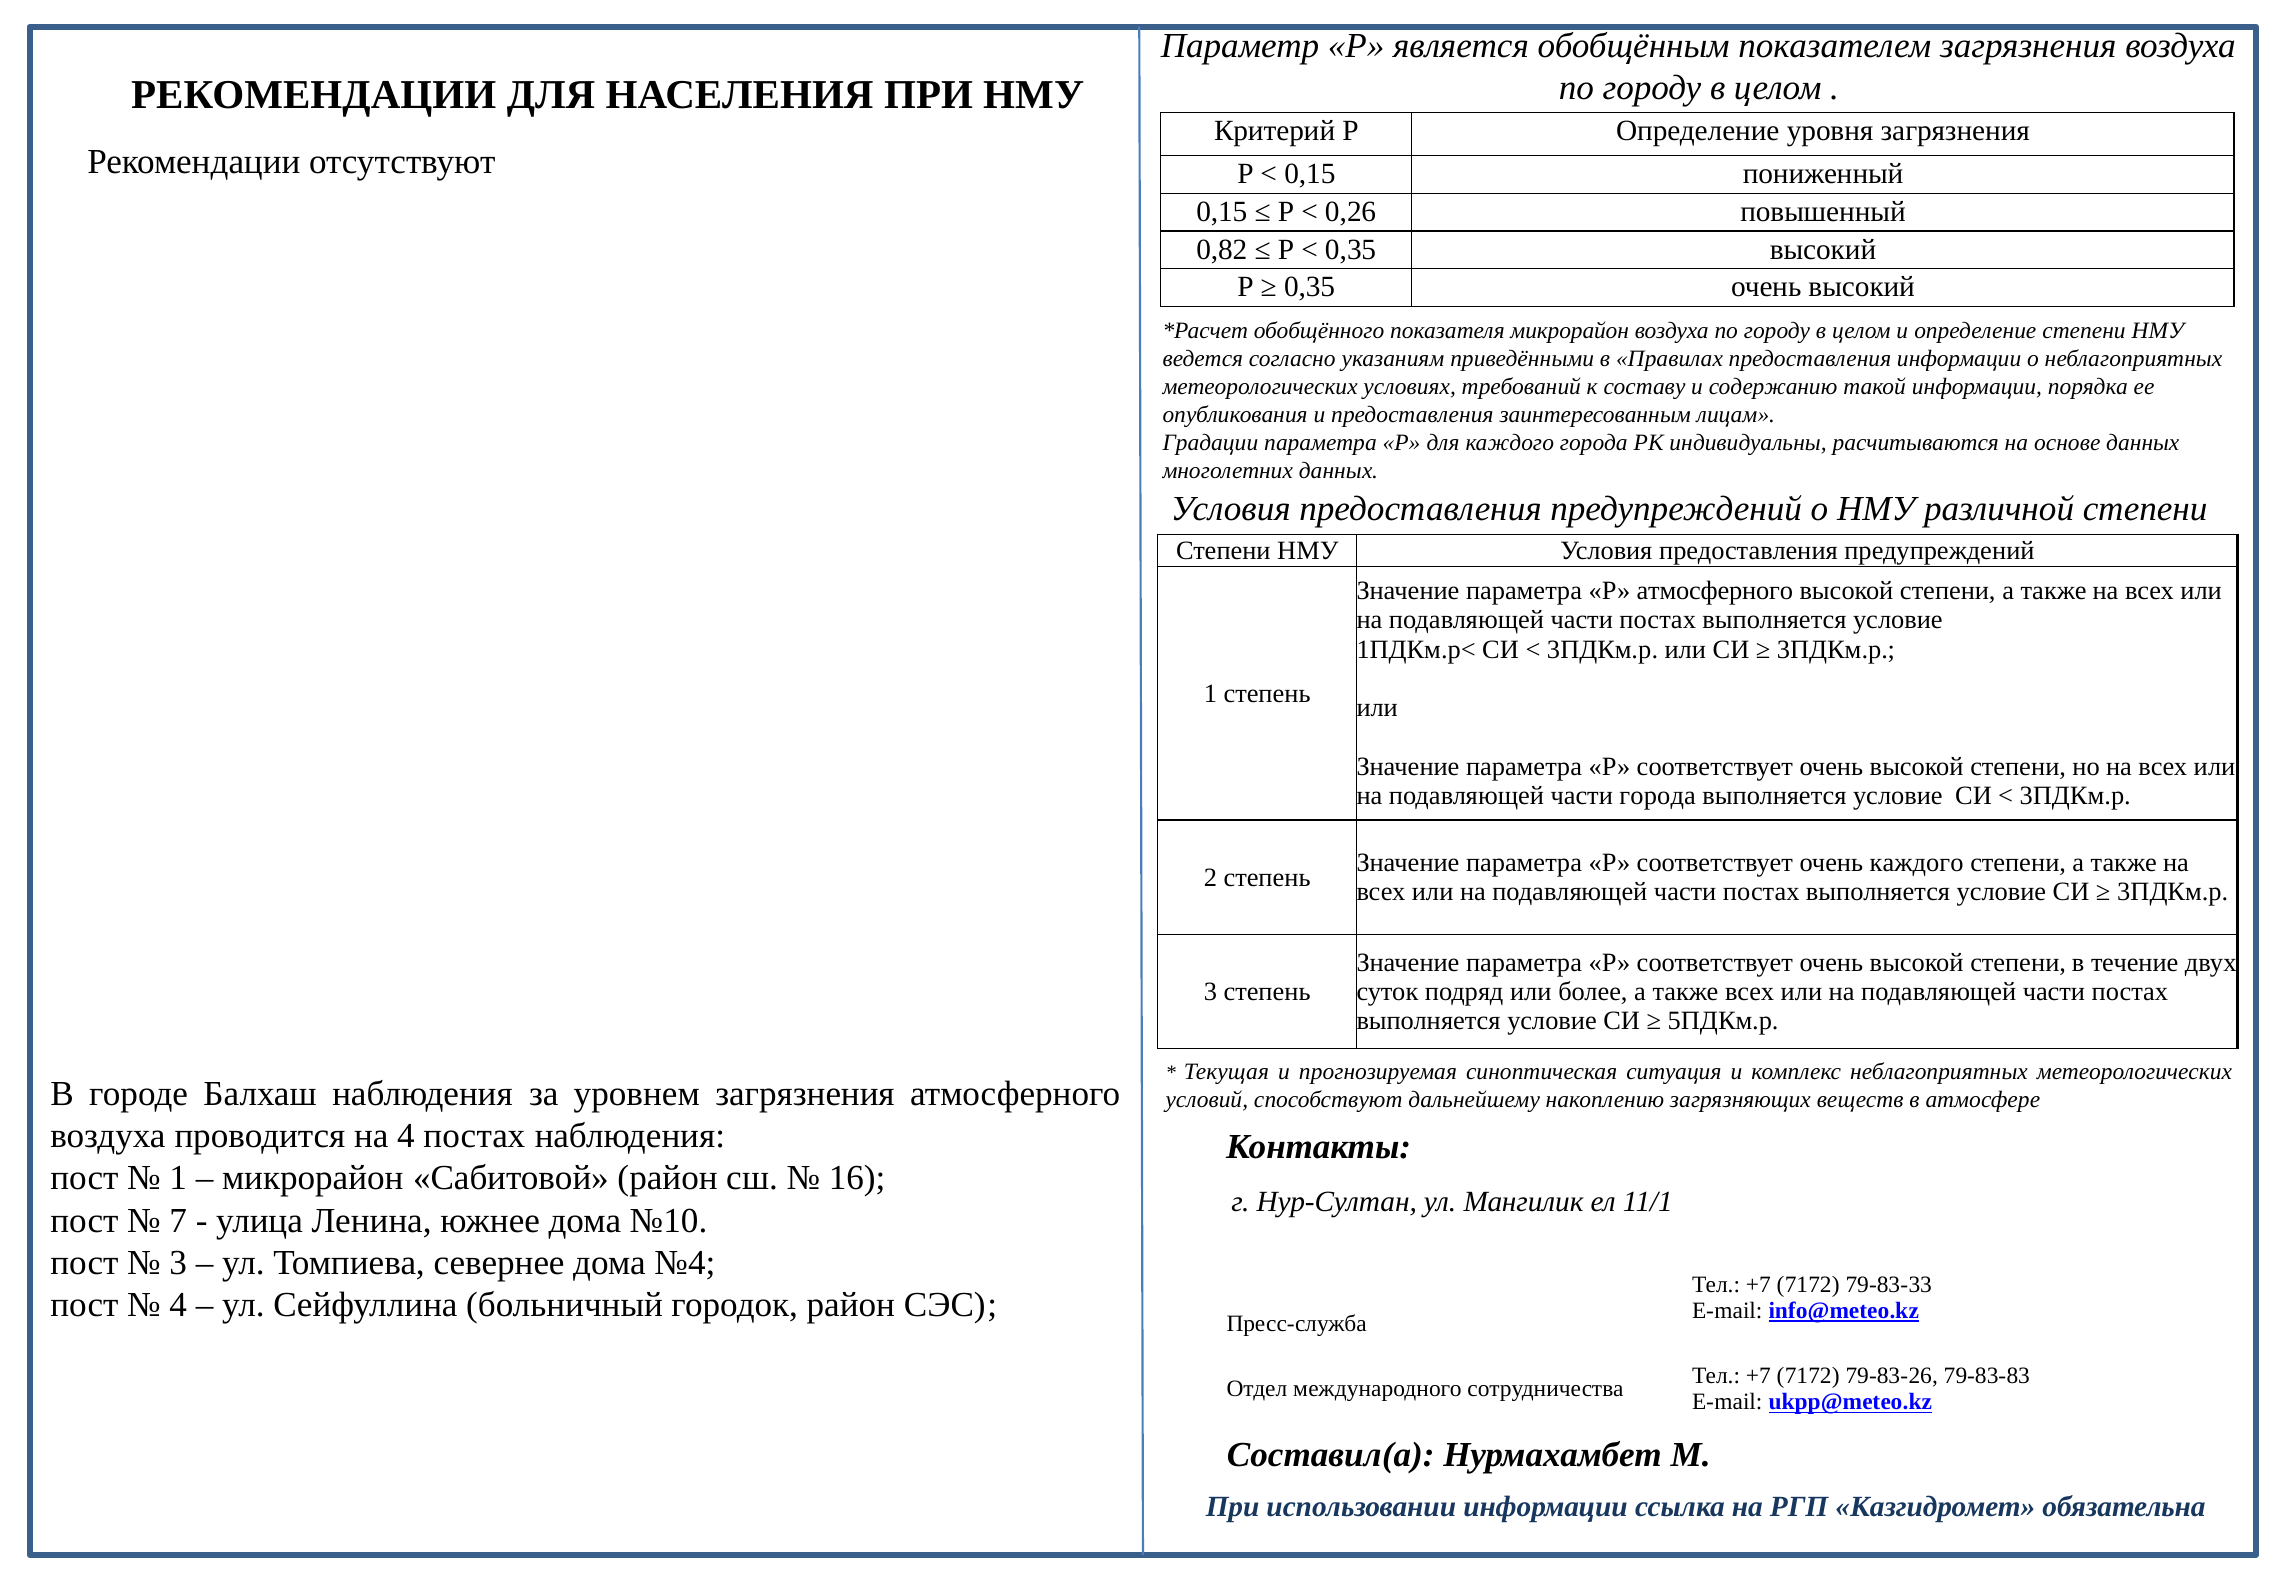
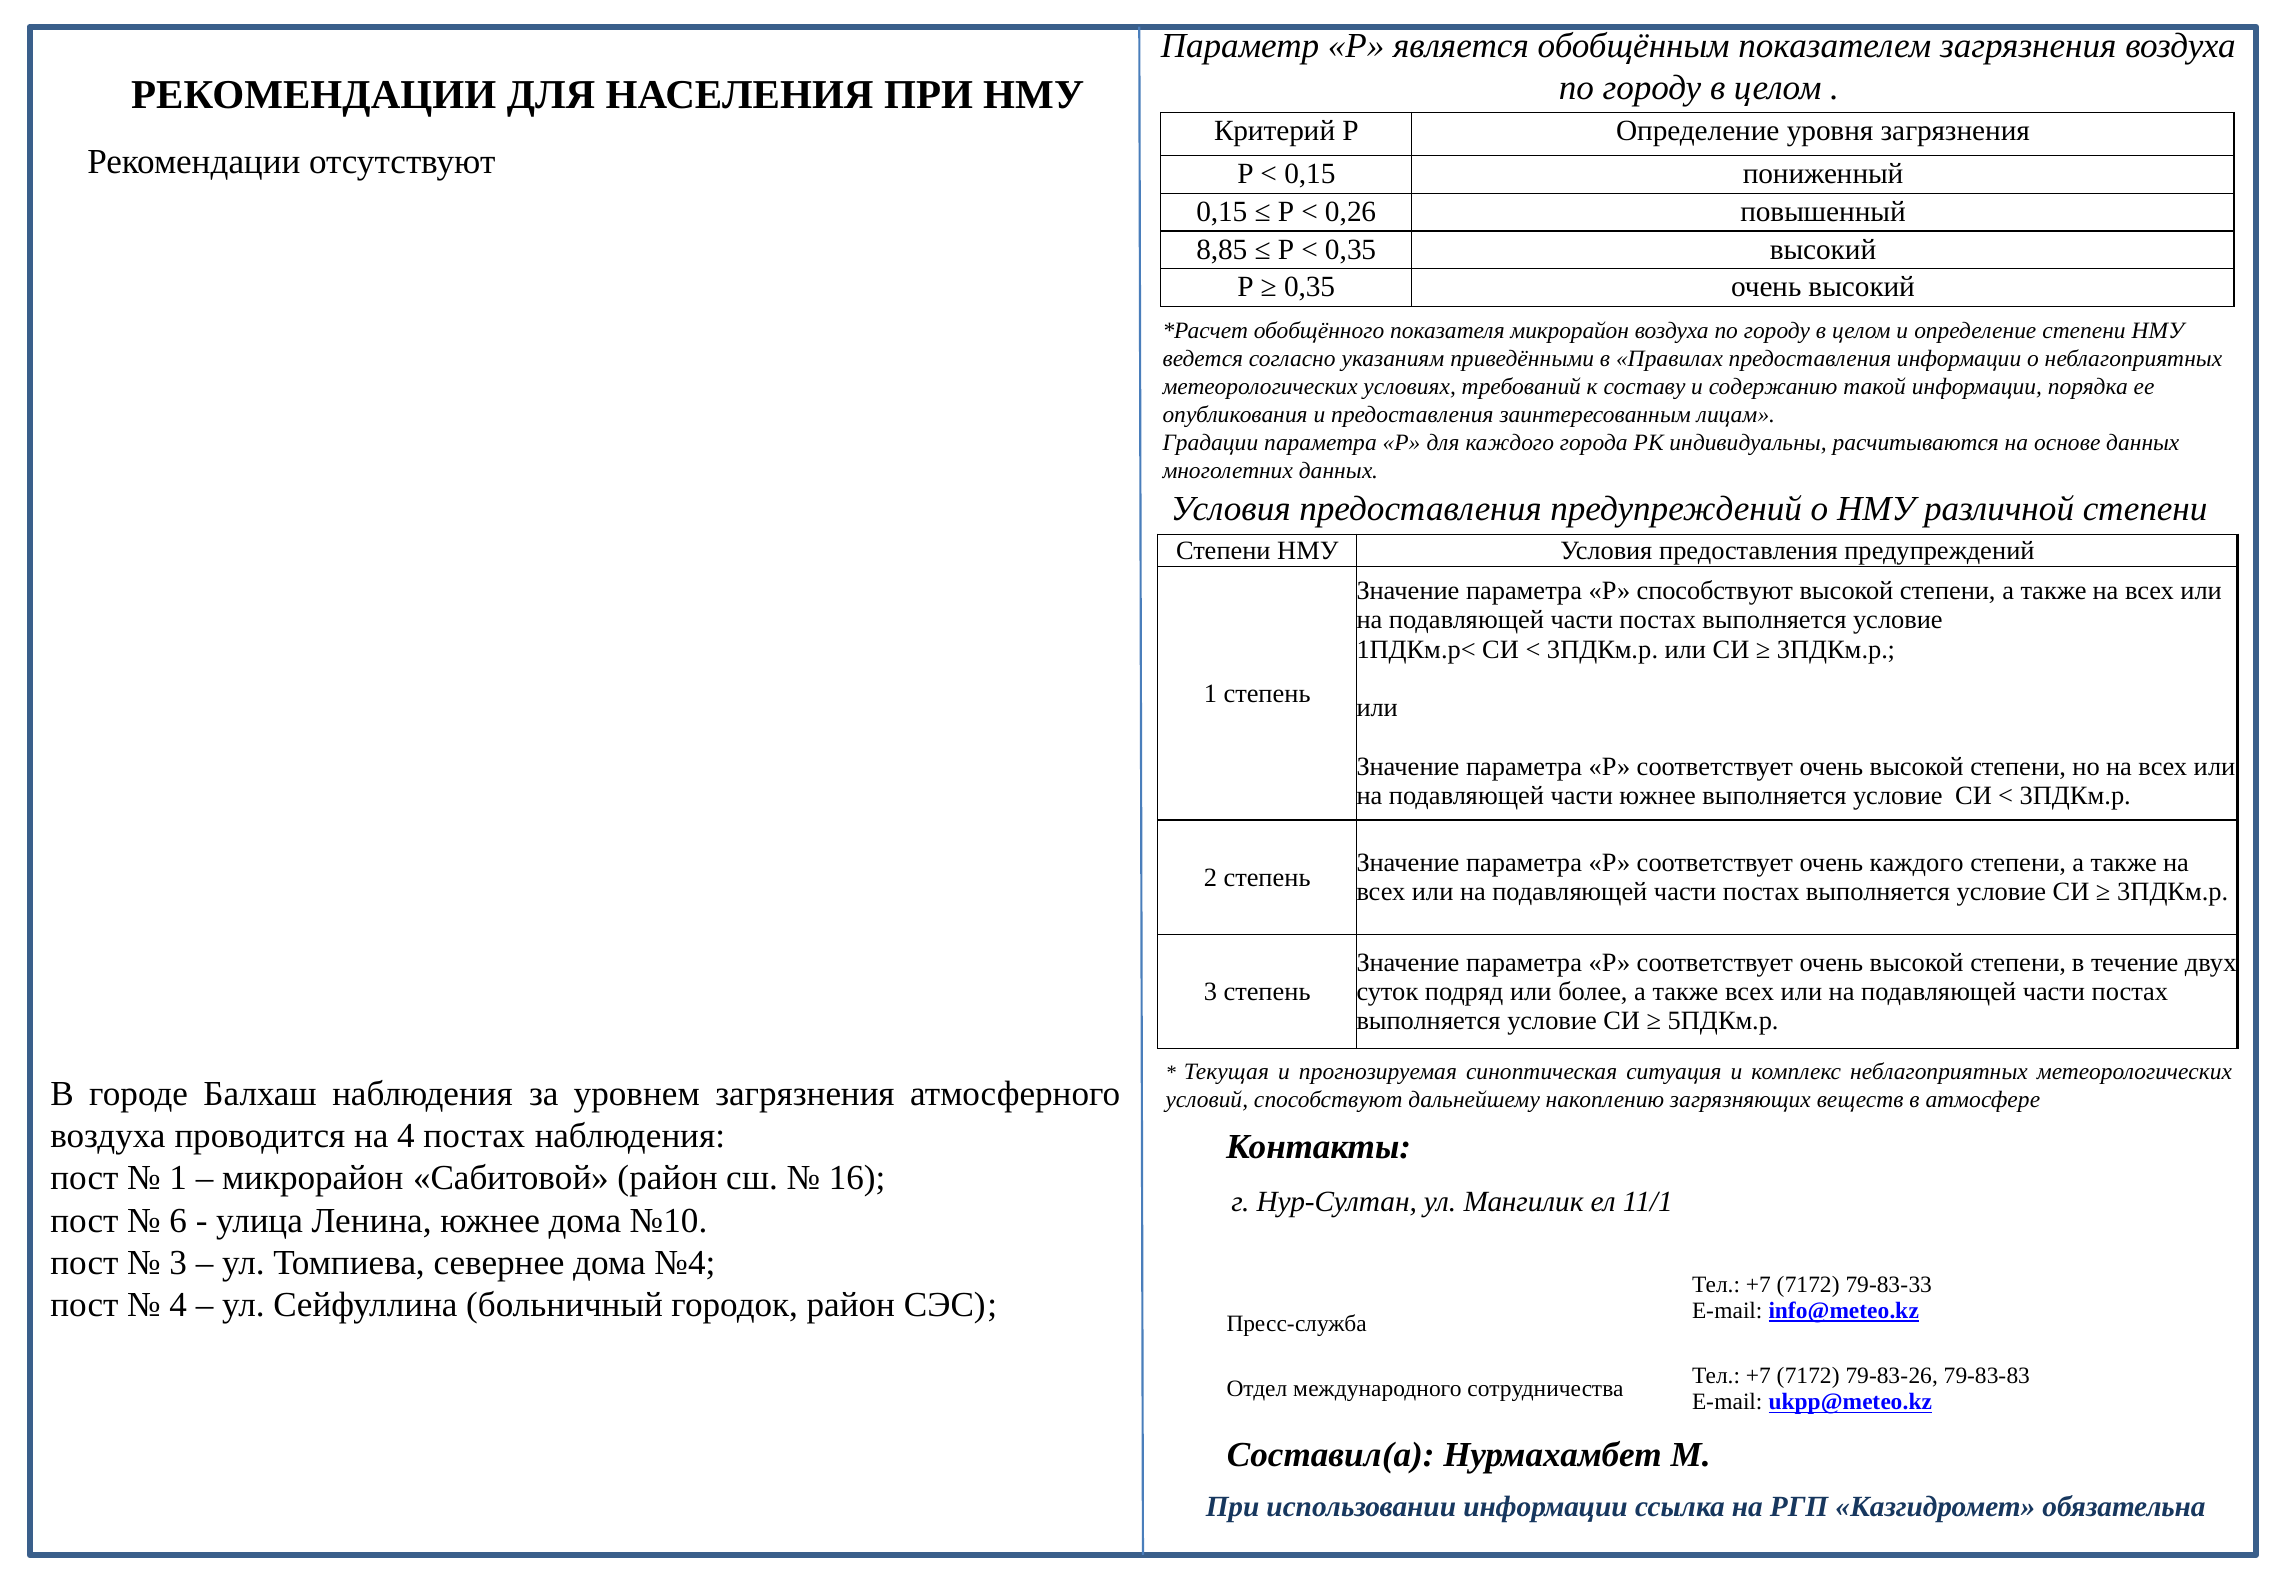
0,82: 0,82 -> 8,85
Р атмосферного: атмосферного -> способствуют
части города: города -> южнее
7: 7 -> 6
